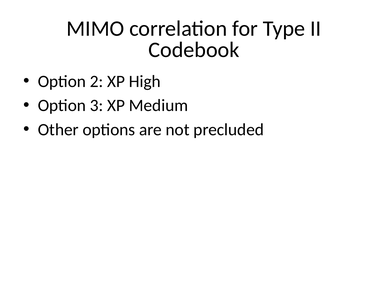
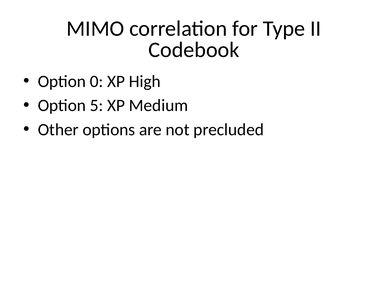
2: 2 -> 0
3: 3 -> 5
